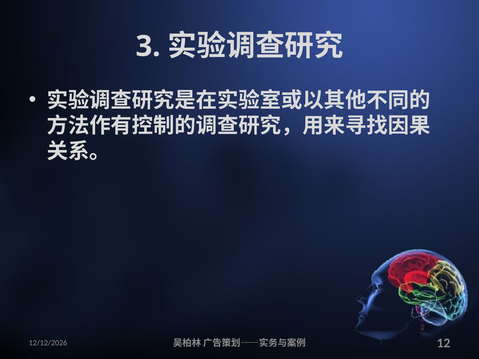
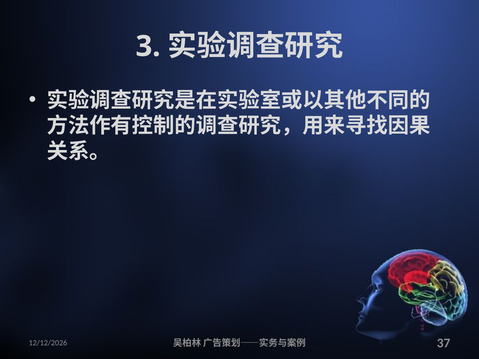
12: 12 -> 37
